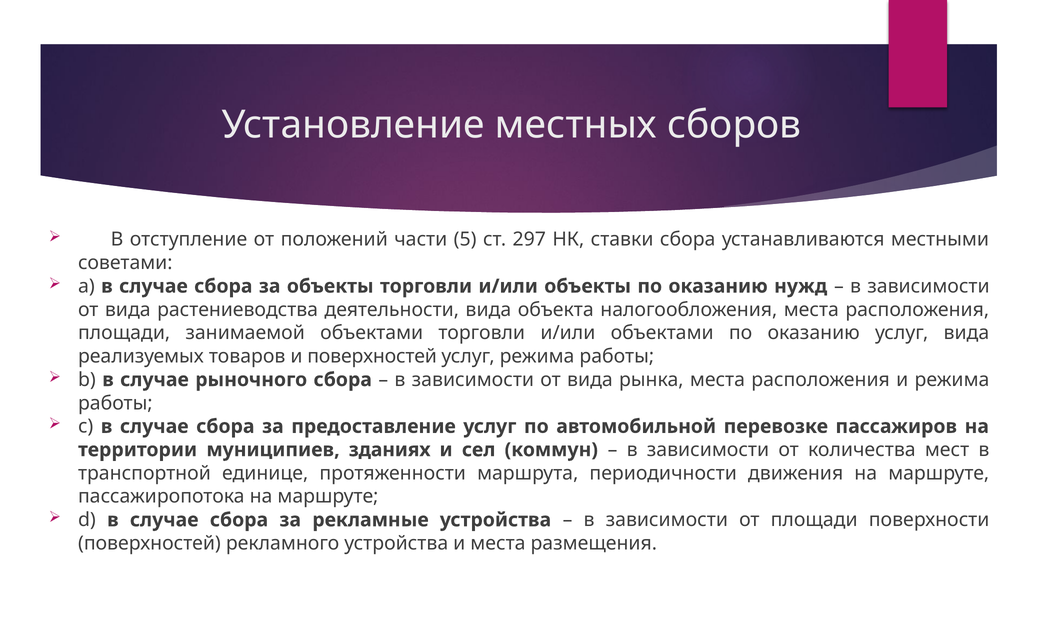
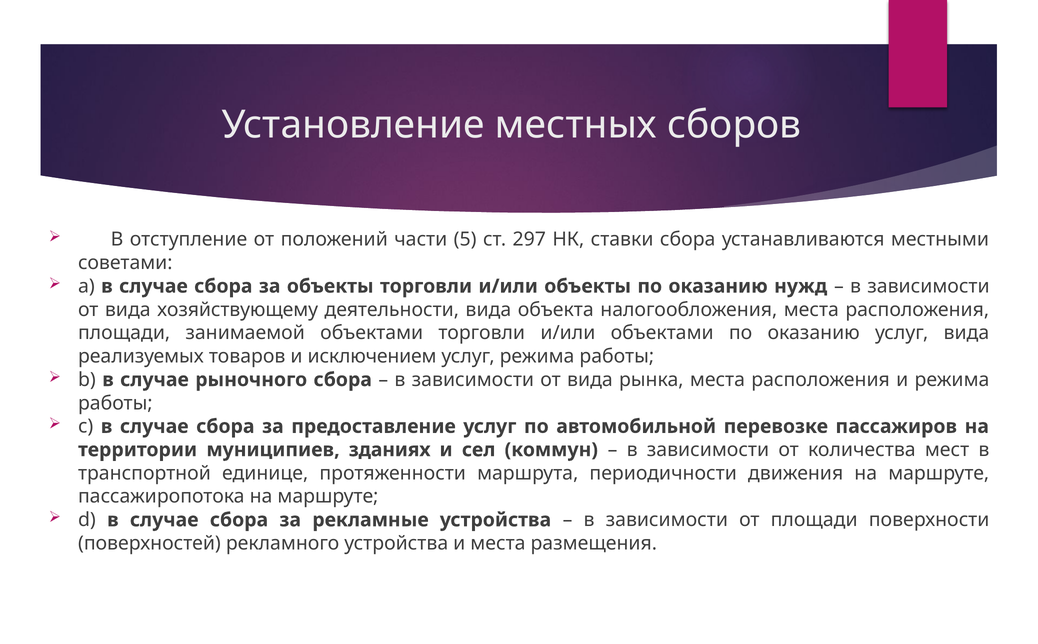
растениеводства: растениеводства -> хозяйствующему
и поверхностей: поверхностей -> исключением
